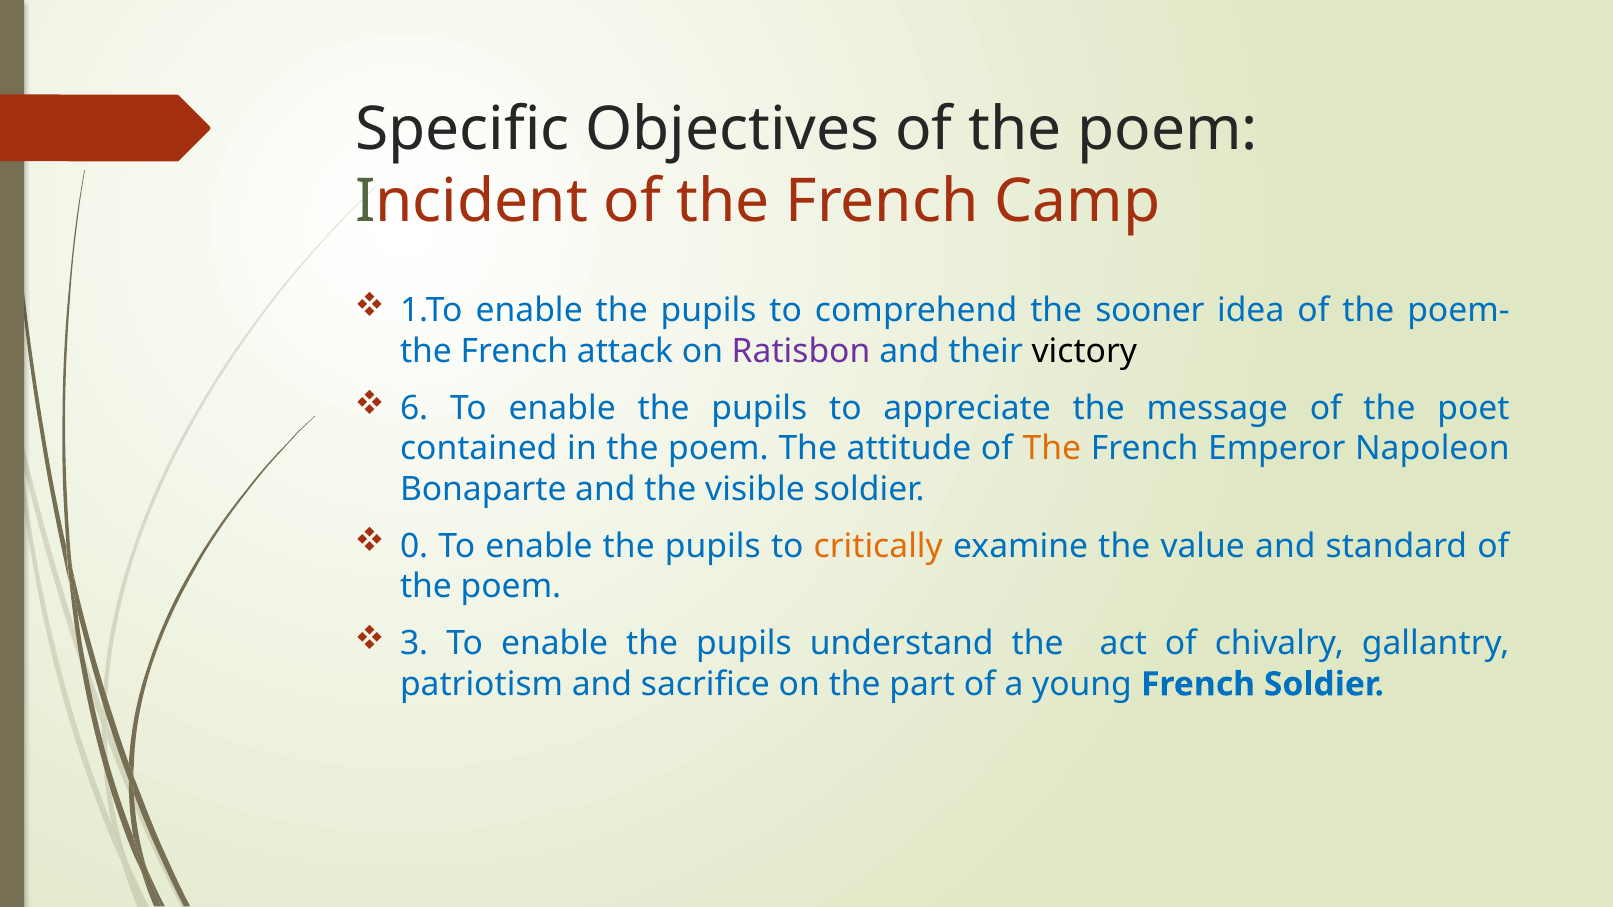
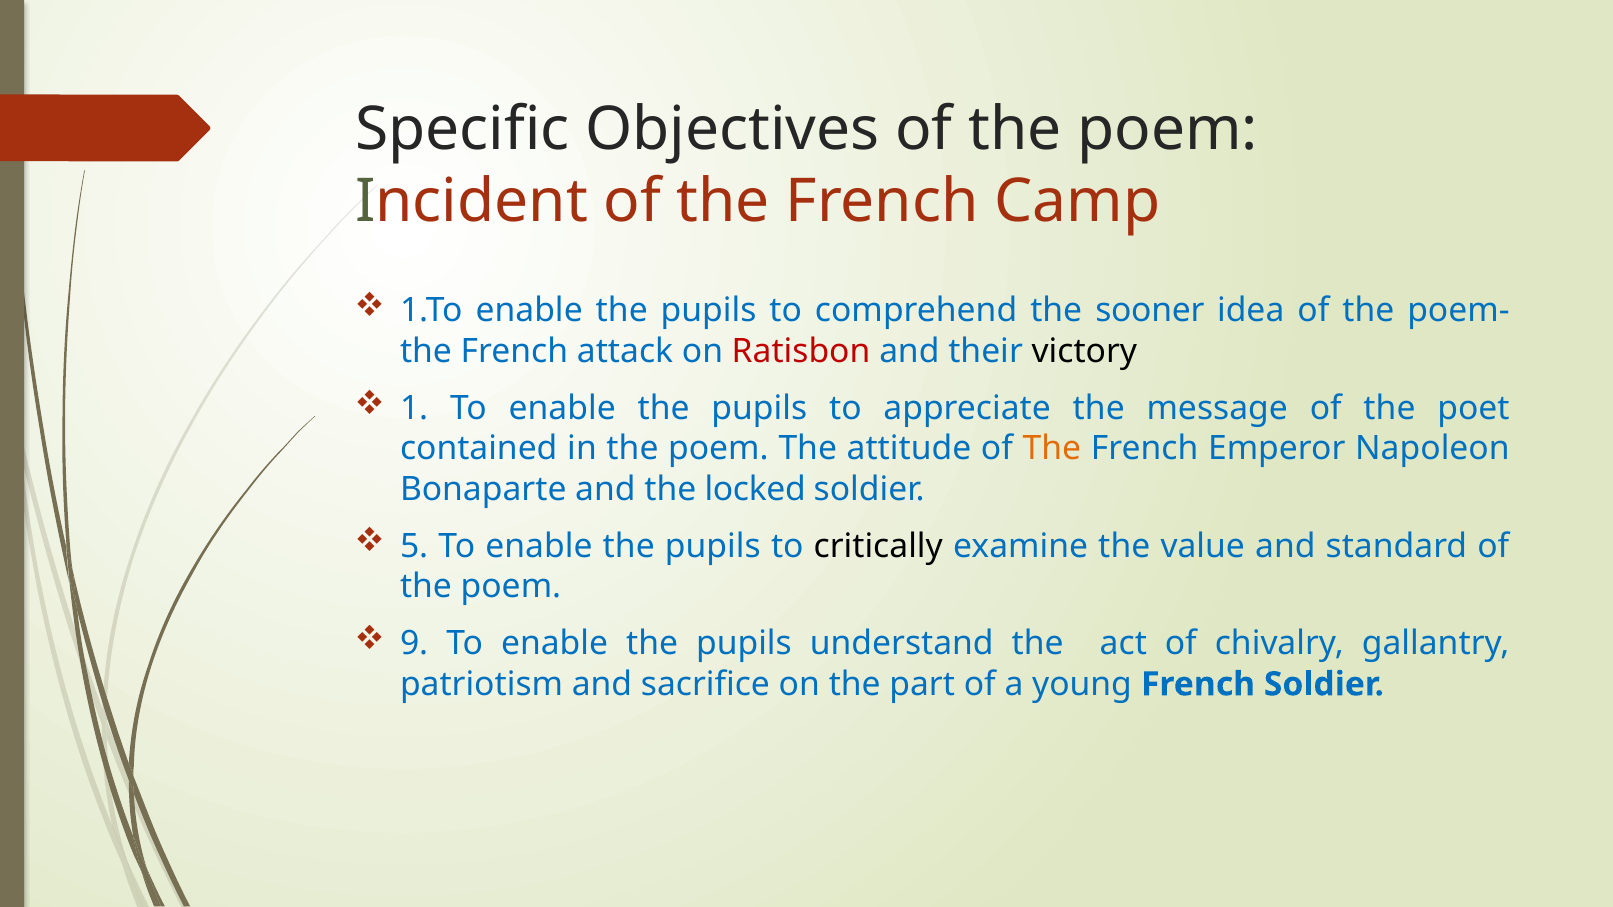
Ratisbon colour: purple -> red
6: 6 -> 1
visible: visible -> locked
0: 0 -> 5
critically colour: orange -> black
3: 3 -> 9
